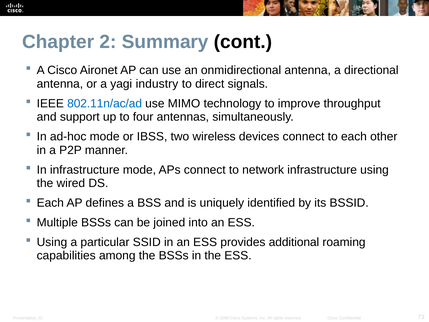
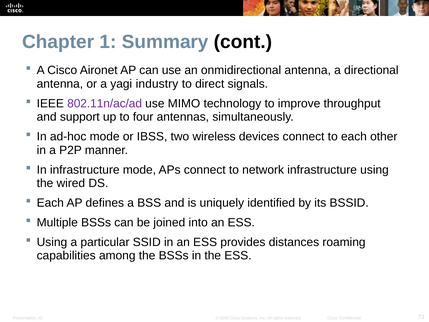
2: 2 -> 1
802.11n/ac/ad colour: blue -> purple
additional: additional -> distances
